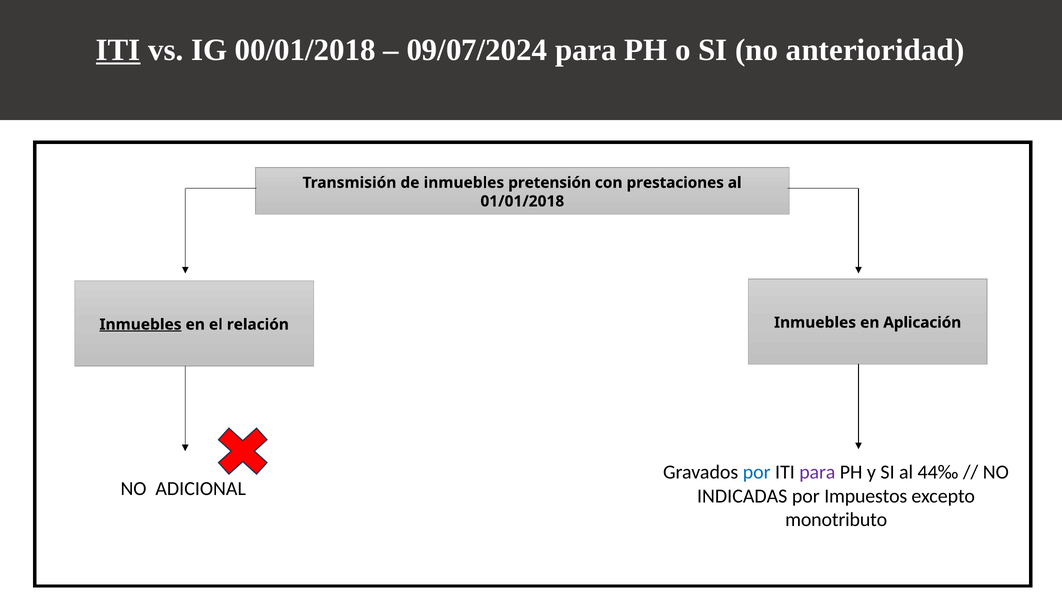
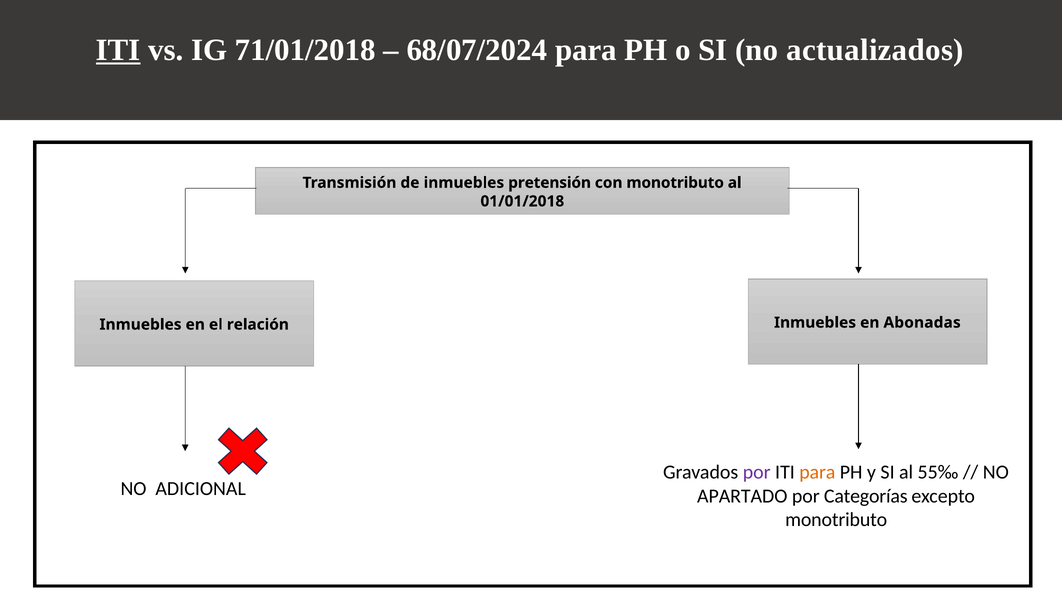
00/01/2018: 00/01/2018 -> 71/01/2018
09/07/2024: 09/07/2024 -> 68/07/2024
anterioridad: anterioridad -> actualizados
con prestaciones: prestaciones -> monotributo
Aplicación: Aplicación -> Abonadas
Inmuebles at (141, 325) underline: present -> none
por at (757, 472) colour: blue -> purple
para at (817, 472) colour: purple -> orange
44‰: 44‰ -> 55‰
INDICADAS: INDICADAS -> APARTADO
Impuestos: Impuestos -> Categorías
